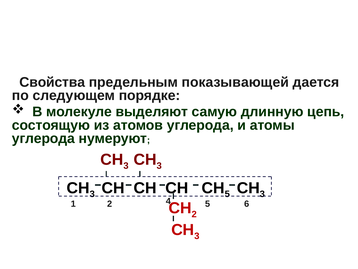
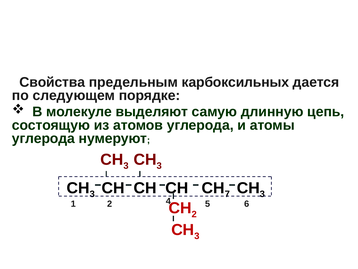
показывающей: показывающей -> карбоксильных
СН 5: 5 -> 7
